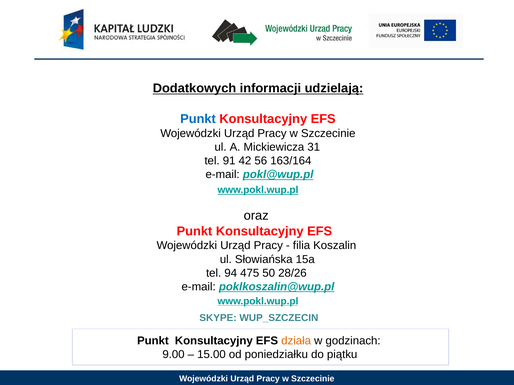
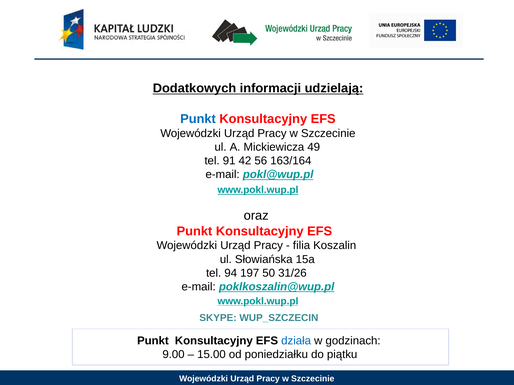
31: 31 -> 49
475: 475 -> 197
28/26: 28/26 -> 31/26
działa colour: orange -> blue
